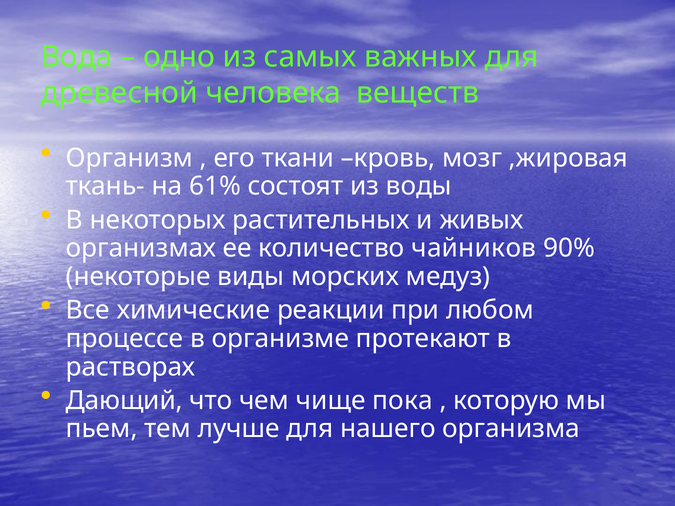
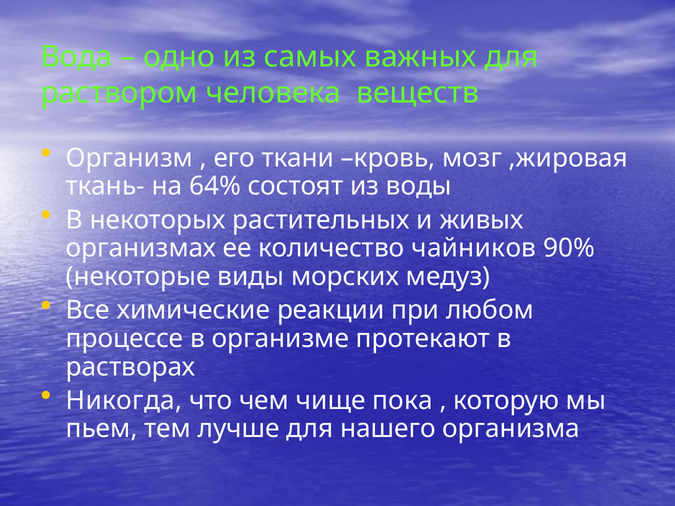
древесной: древесной -> раствором
61%: 61% -> 64%
Дающий: Дающий -> Никогда
